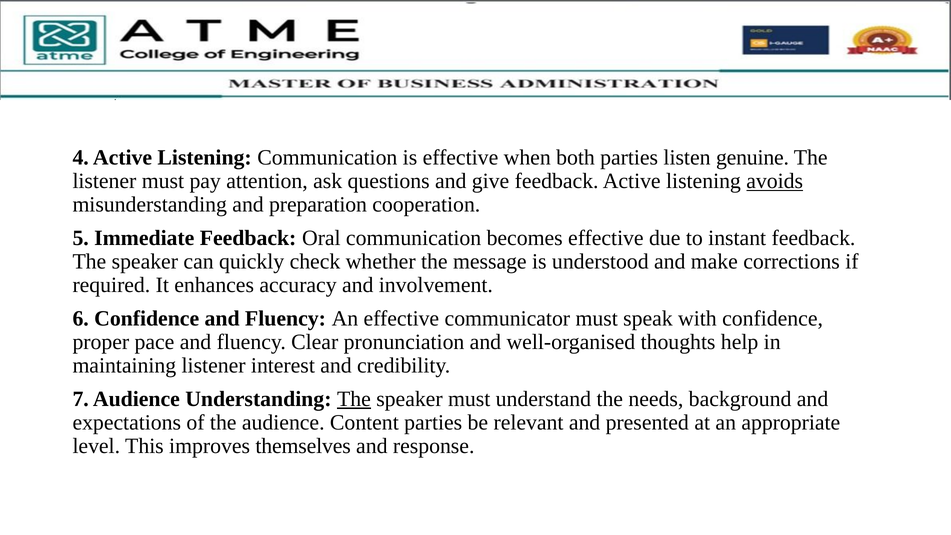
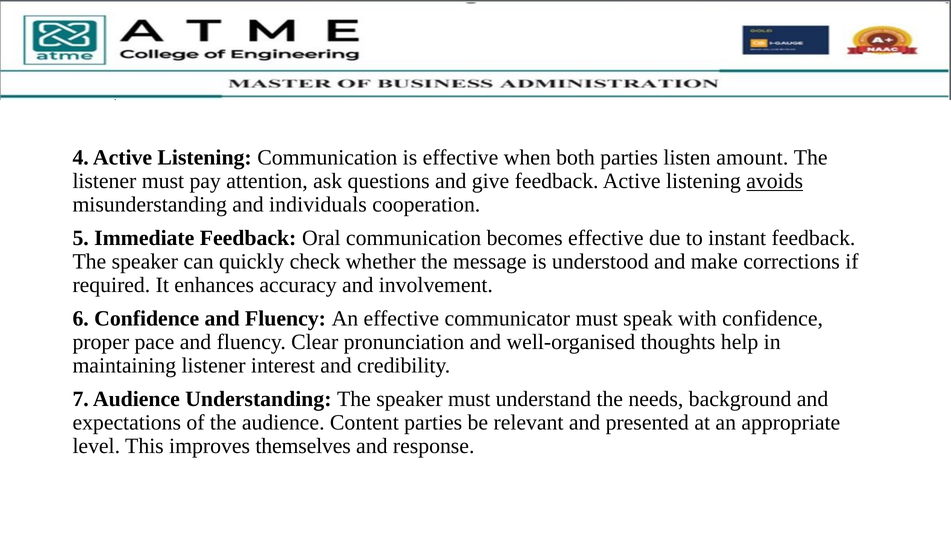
genuine: genuine -> amount
preparation: preparation -> individuals
The at (354, 399) underline: present -> none
